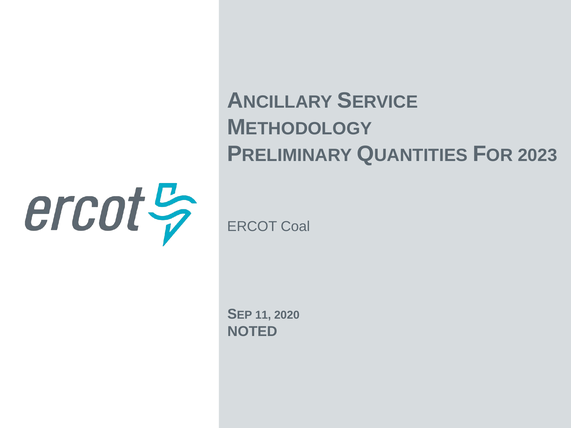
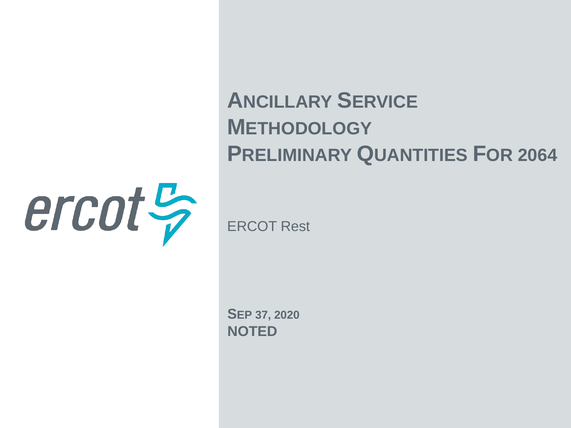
2023: 2023 -> 2064
Coal: Coal -> Rest
11: 11 -> 37
